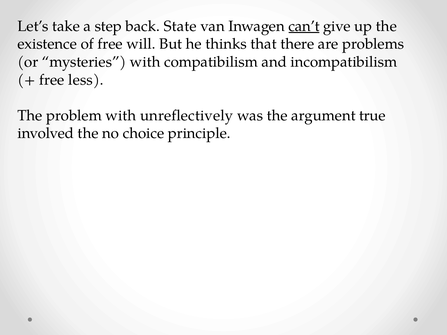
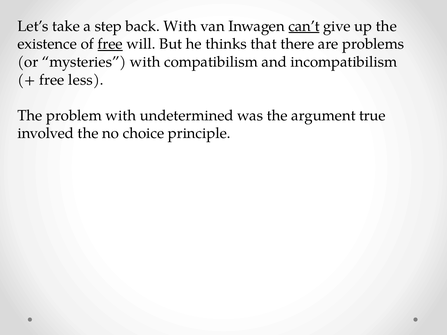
back State: State -> With
free at (110, 44) underline: none -> present
unreflectively: unreflectively -> undetermined
